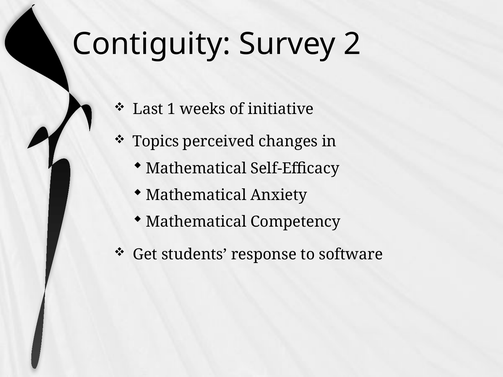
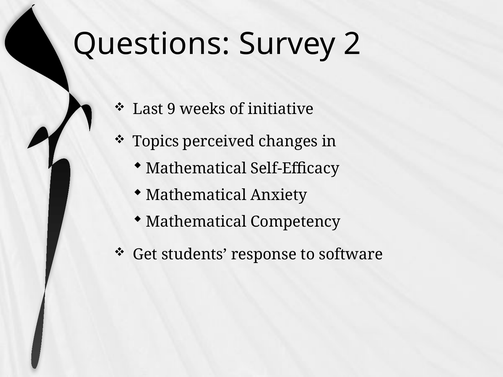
Contiguity: Contiguity -> Questions
1: 1 -> 9
